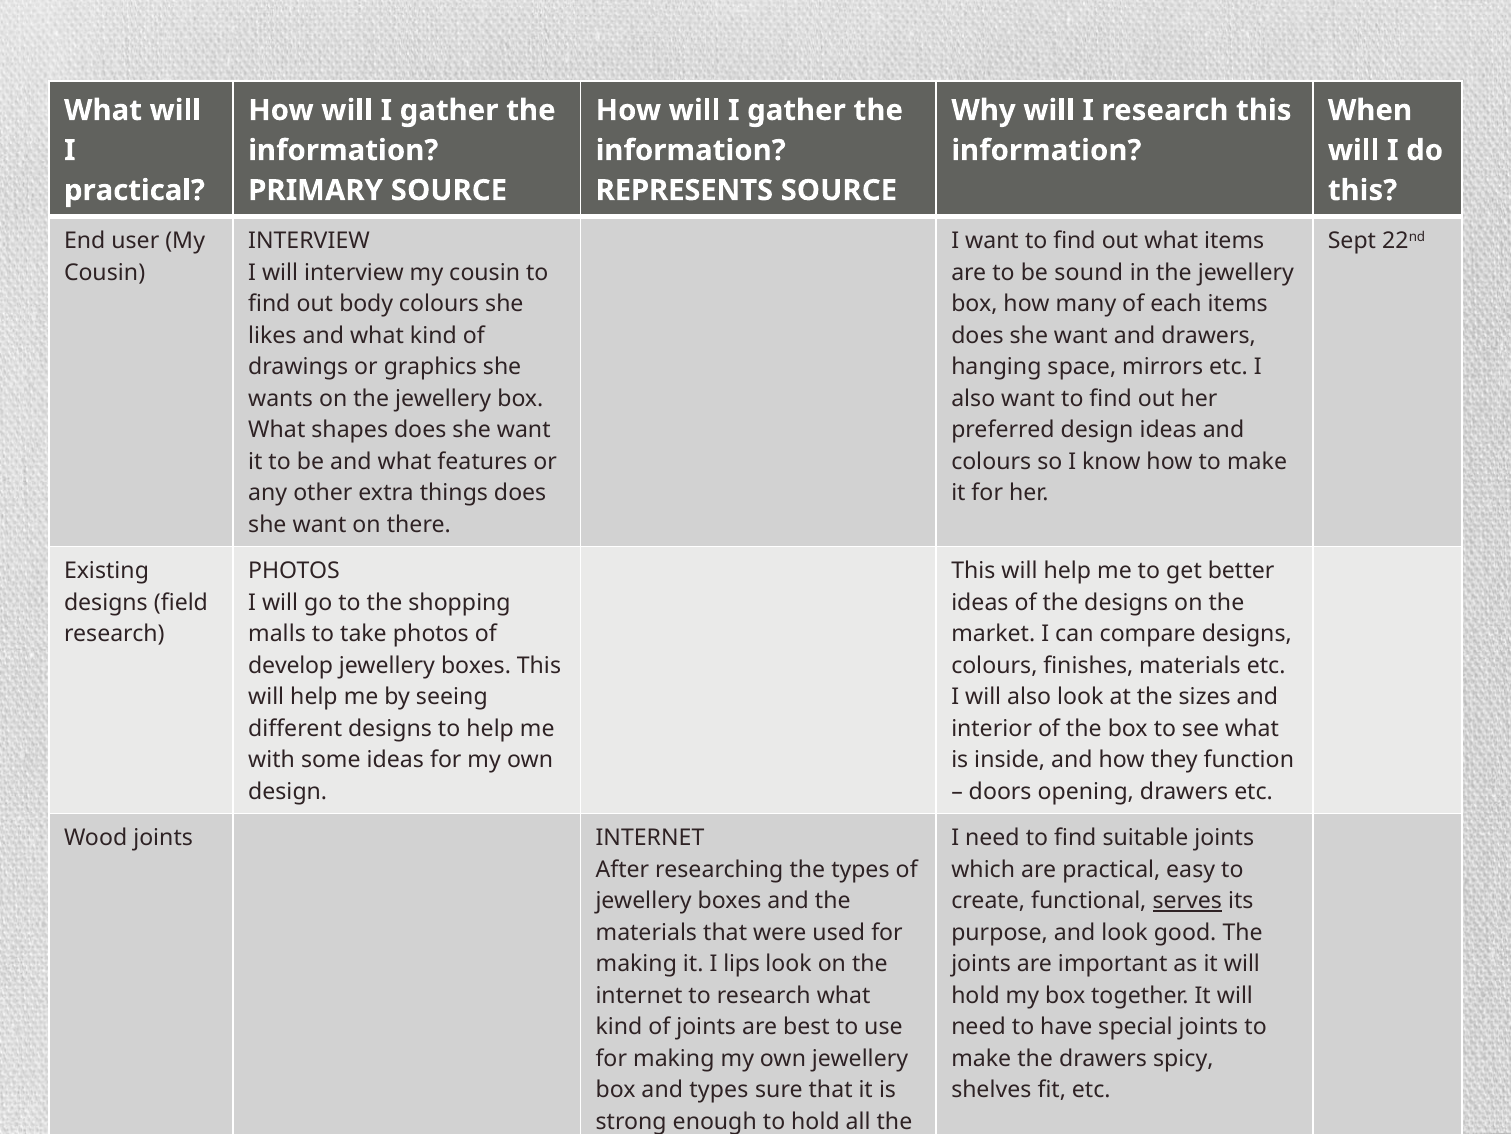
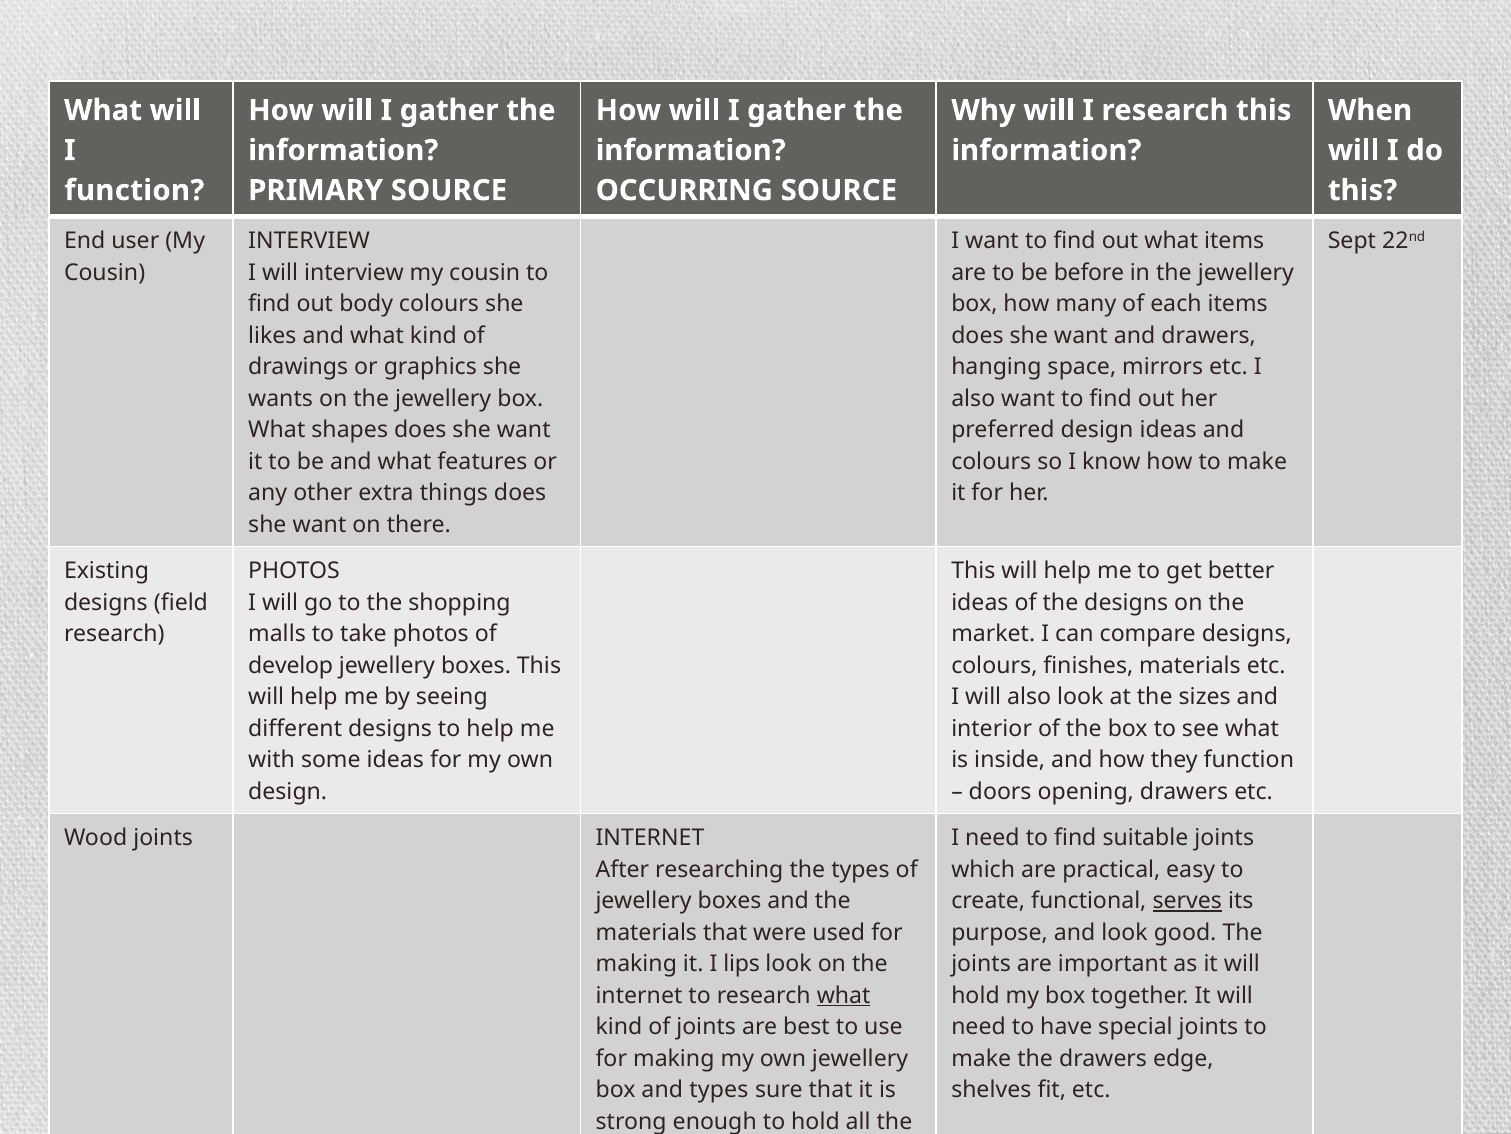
practical at (135, 190): practical -> function
REPRESENTS: REPRESENTS -> OCCURRING
sound: sound -> before
what at (844, 995) underline: none -> present
spicy: spicy -> edge
